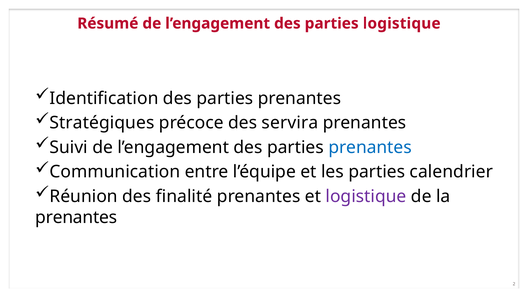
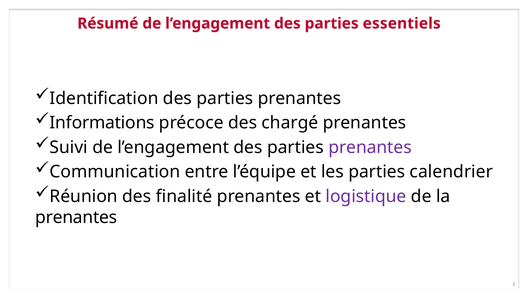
parties logistique: logistique -> essentiels
Stratégiques: Stratégiques -> Informations
servira: servira -> chargé
prenantes at (370, 147) colour: blue -> purple
